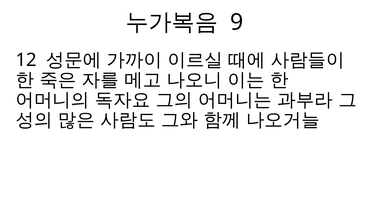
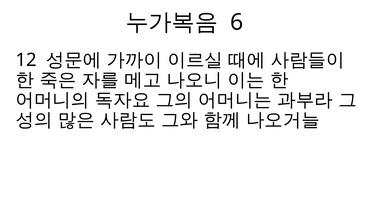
9: 9 -> 6
